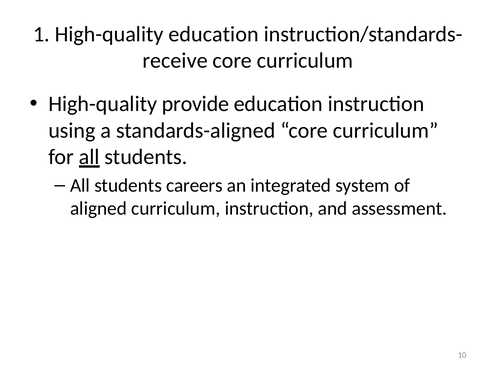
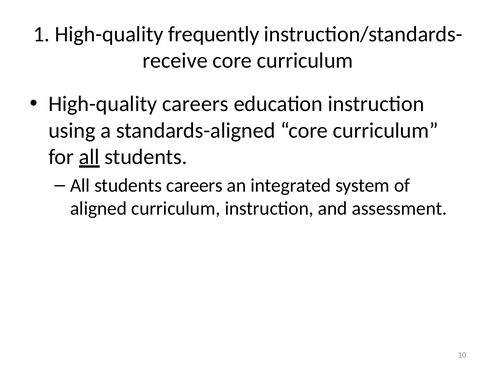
High-quality education: education -> frequently
High-quality provide: provide -> careers
